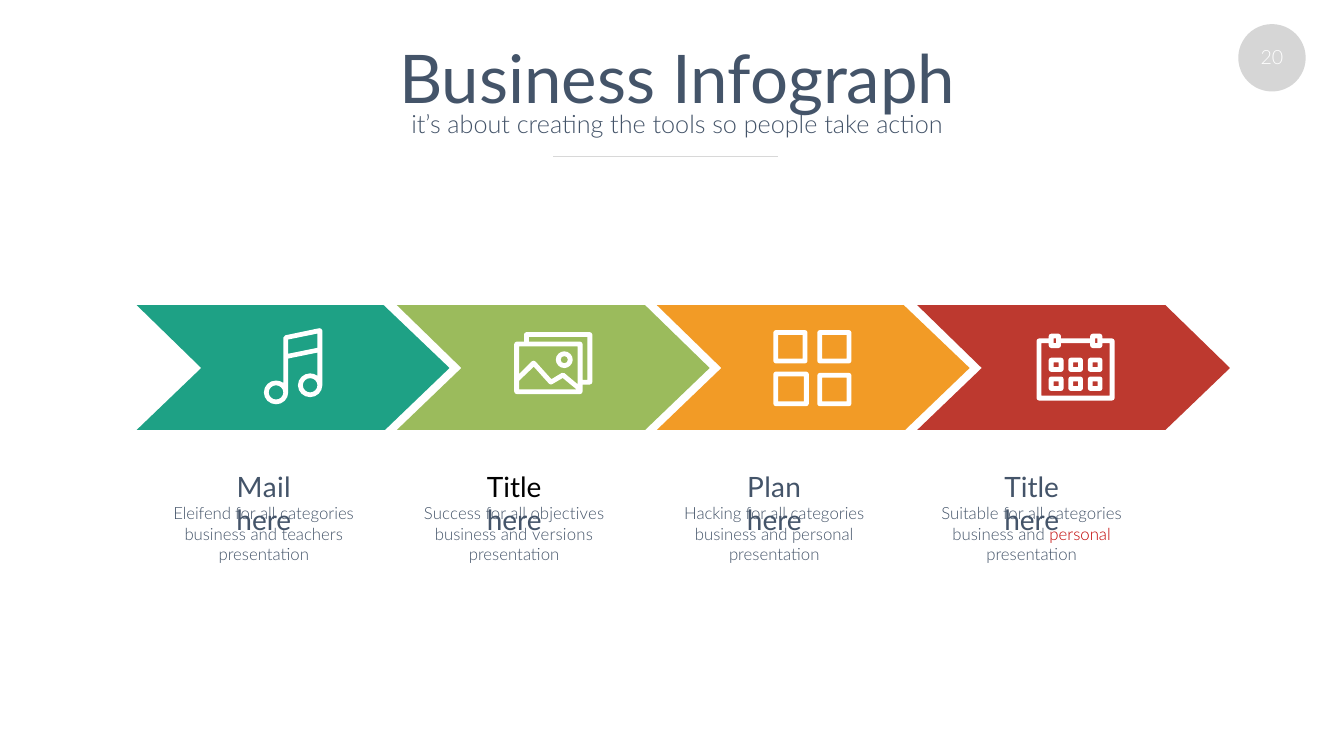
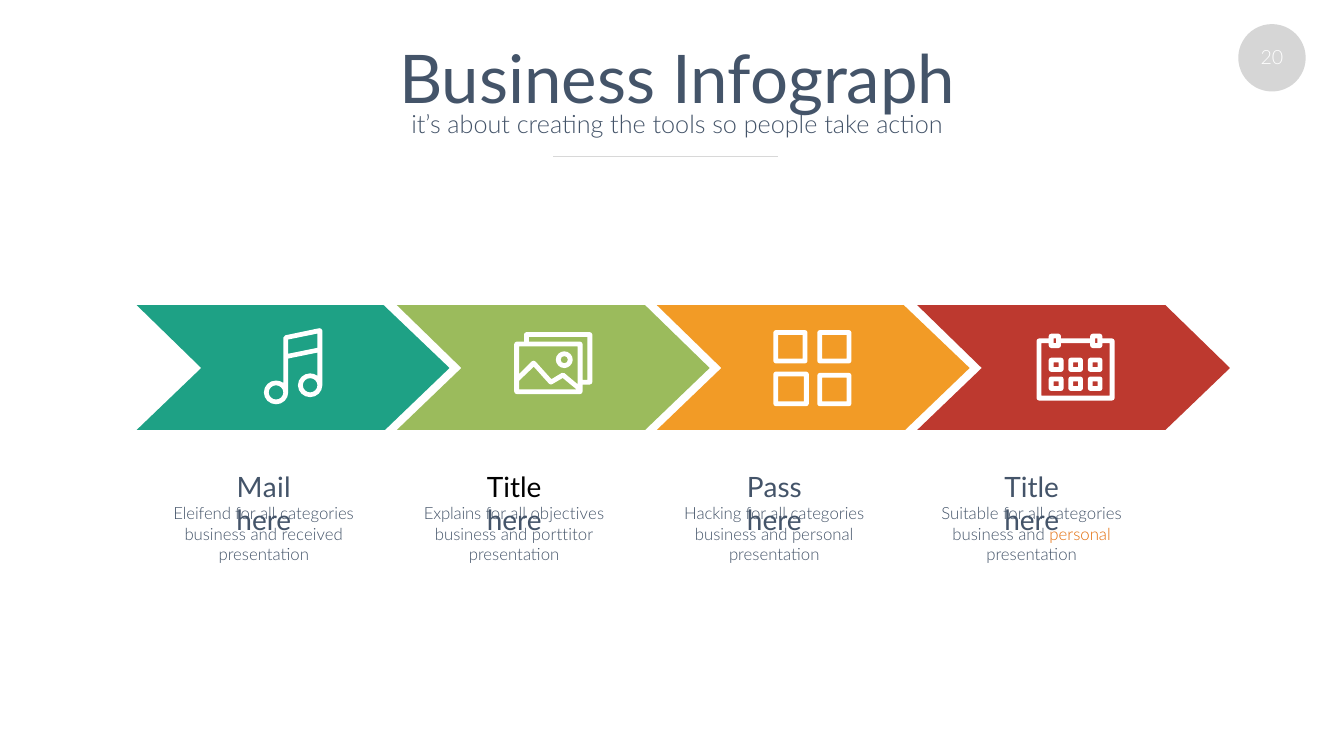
Plan: Plan -> Pass
Success: Success -> Explains
teachers: teachers -> received
versions: versions -> porttitor
personal at (1080, 535) colour: red -> orange
